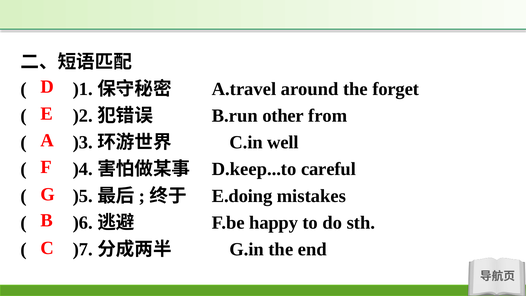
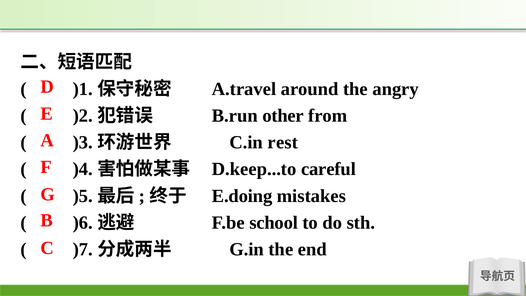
forget: forget -> angry
well: well -> rest
happy: happy -> school
